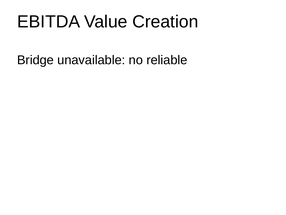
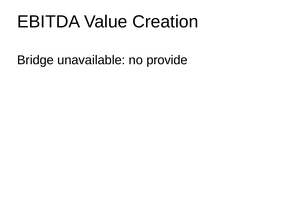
reliable: reliable -> provide
